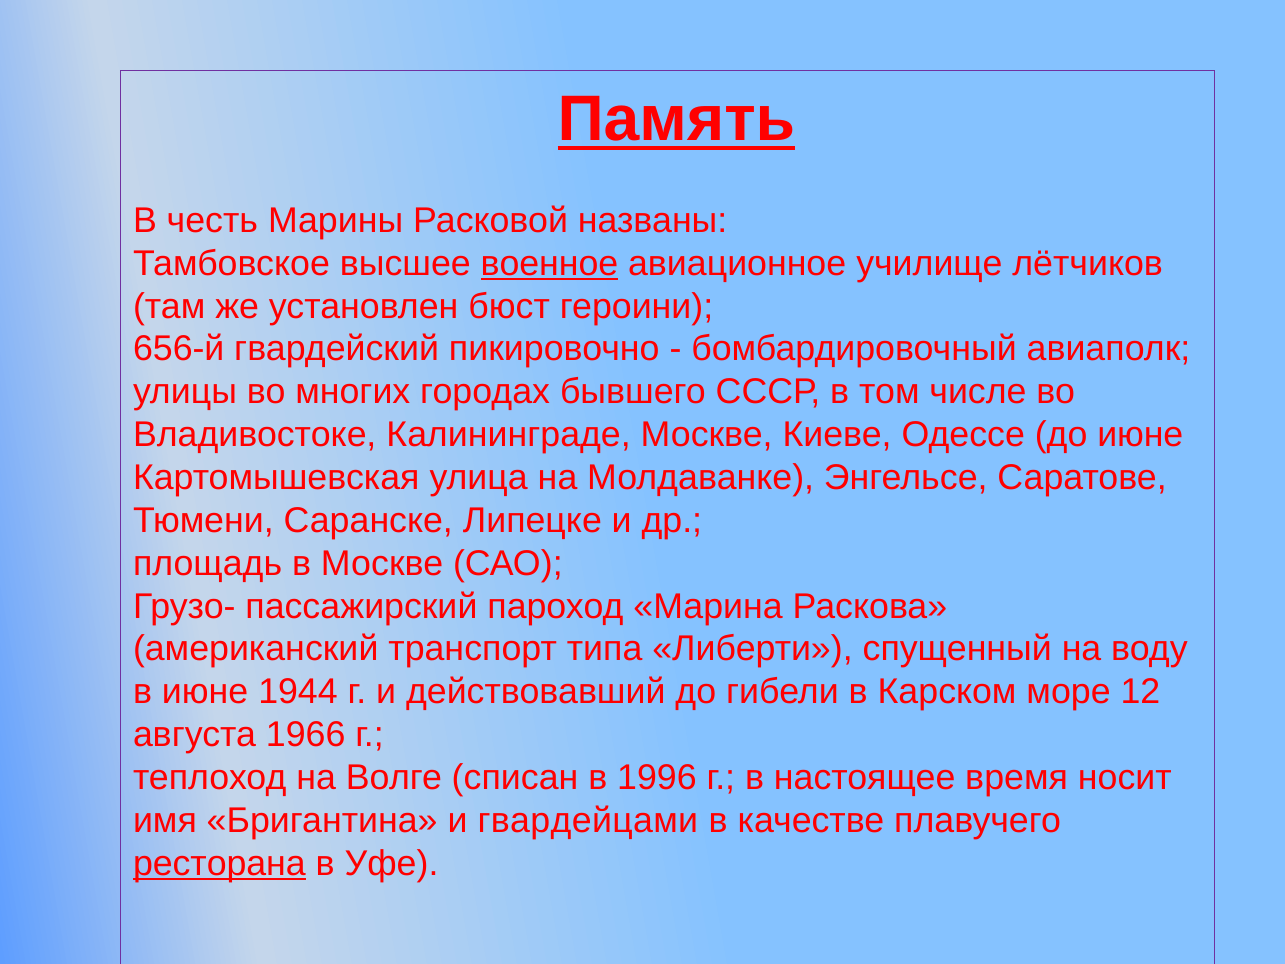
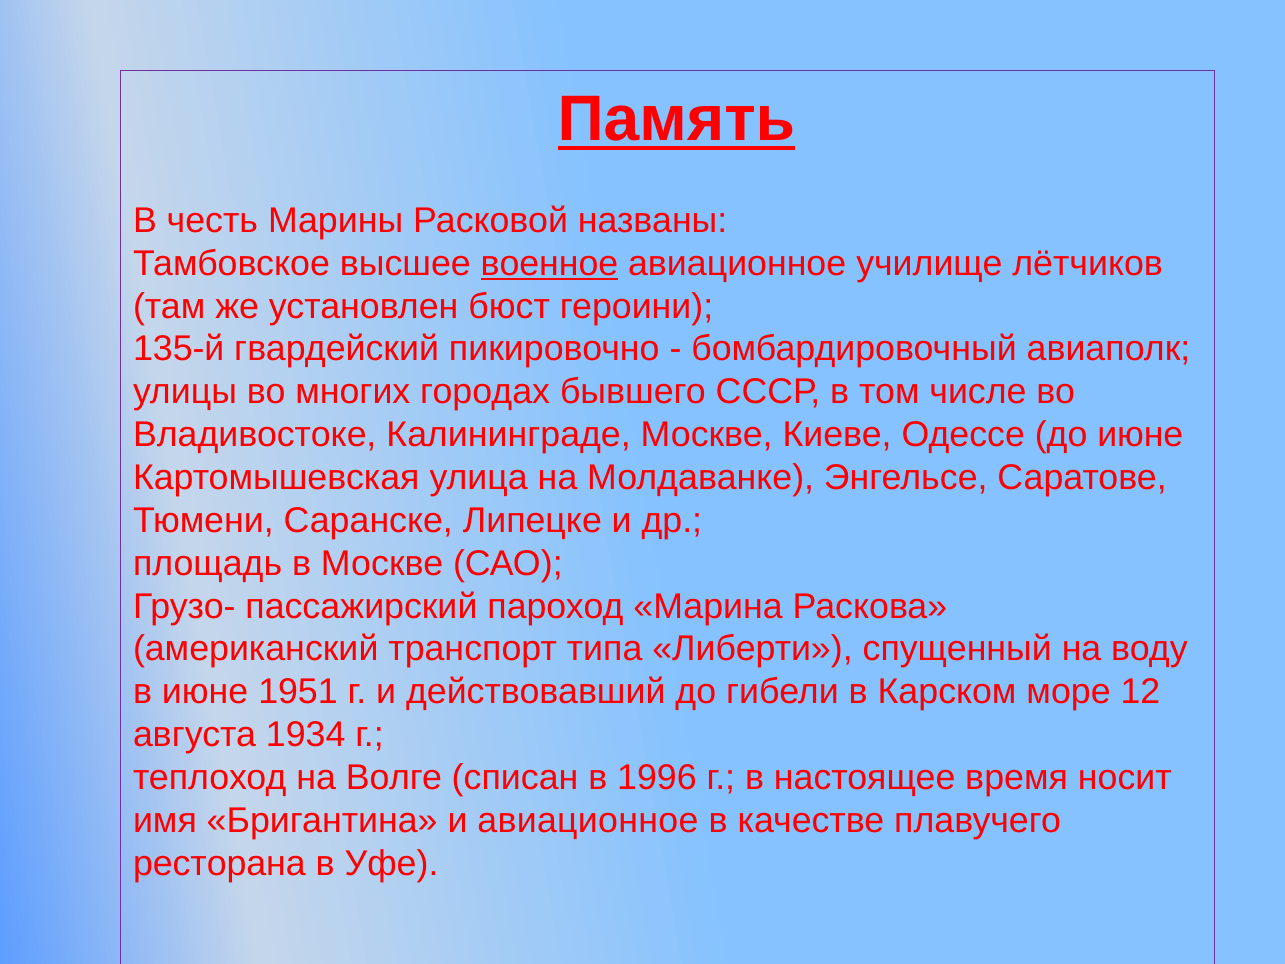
656-й: 656-й -> 135-й
1944: 1944 -> 1951
1966: 1966 -> 1934
и гвардейцами: гвардейцами -> авиационное
ресторана underline: present -> none
